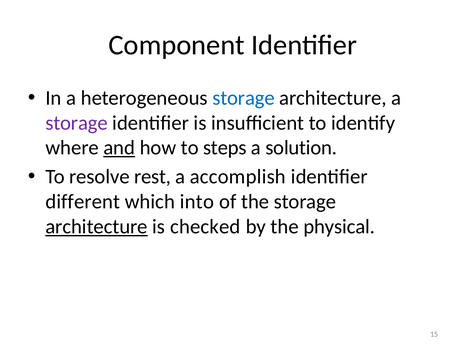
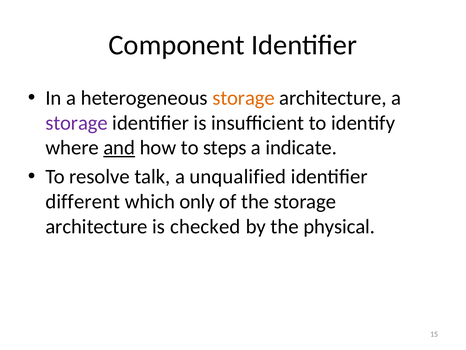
storage at (244, 98) colour: blue -> orange
solution: solution -> indicate
rest: rest -> talk
accomplish: accomplish -> unqualified
into: into -> only
architecture at (97, 226) underline: present -> none
